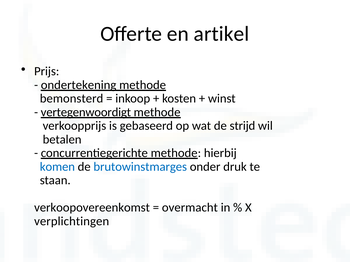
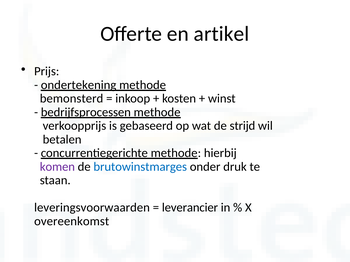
vertegenwoordigt: vertegenwoordigt -> bedrijfsprocessen
komen colour: blue -> purple
verkoopovereenkomst: verkoopovereenkomst -> leveringsvoorwaarden
overmacht: overmacht -> leverancier
verplichtingen: verplichtingen -> overeenkomst
